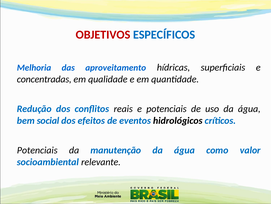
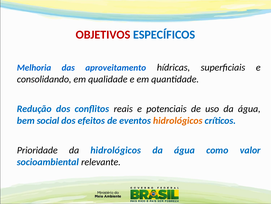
concentradas: concentradas -> consolidando
hidrológicos at (178, 120) colour: black -> orange
Potenciais at (37, 150): Potenciais -> Prioridade
da manutenção: manutenção -> hidrológicos
